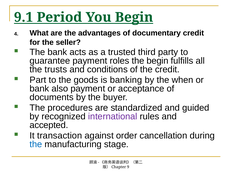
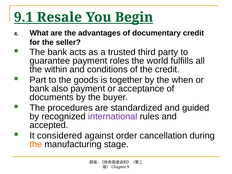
Period: Period -> Resale
the begin: begin -> world
trusts: trusts -> within
banking: banking -> together
transaction: transaction -> considered
the at (36, 144) colour: blue -> orange
